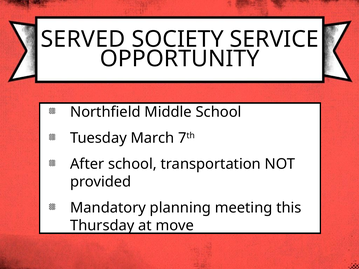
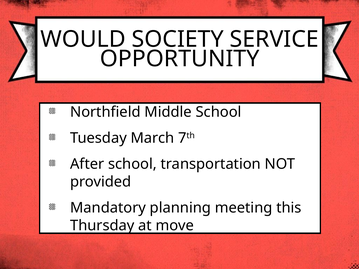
SERVED: SERVED -> WOULD
